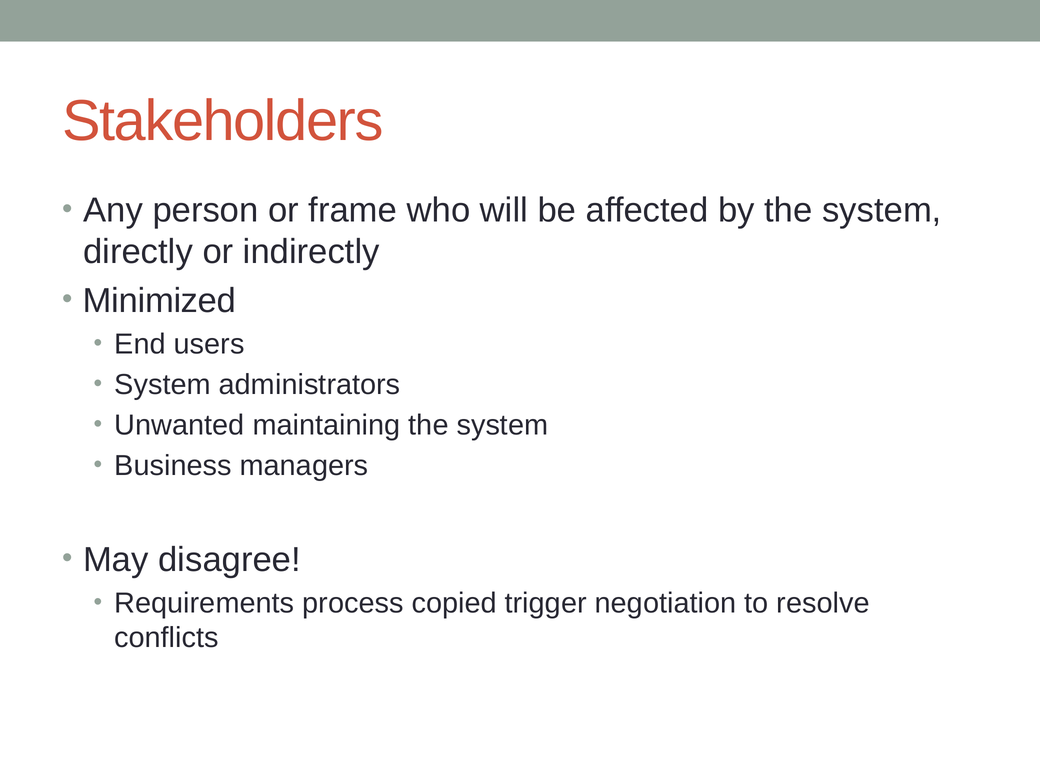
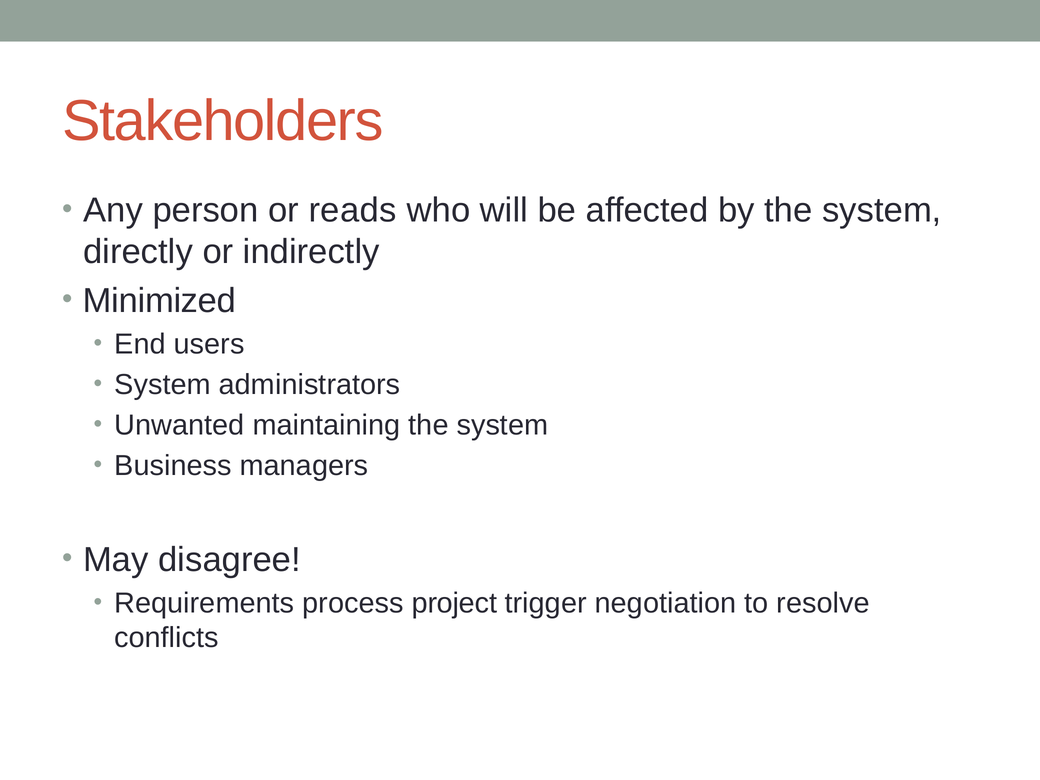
frame: frame -> reads
copied: copied -> project
